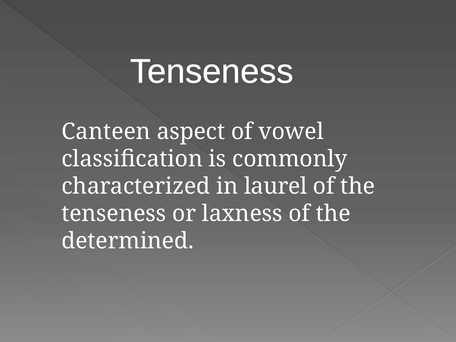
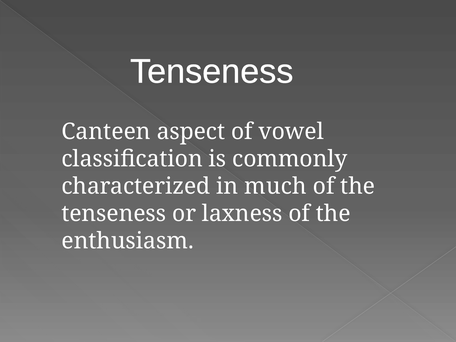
laurel: laurel -> much
determined: determined -> enthusiasm
